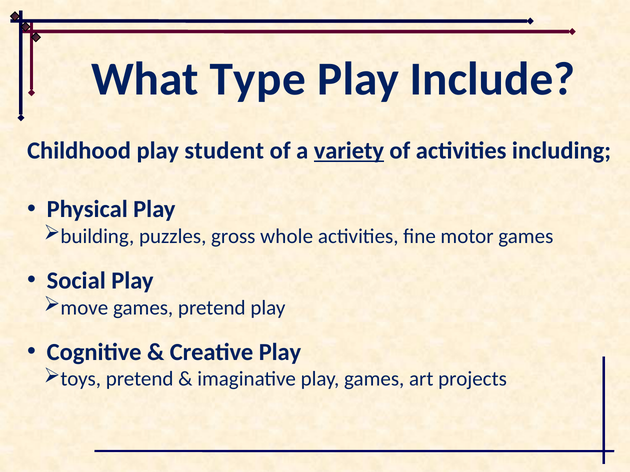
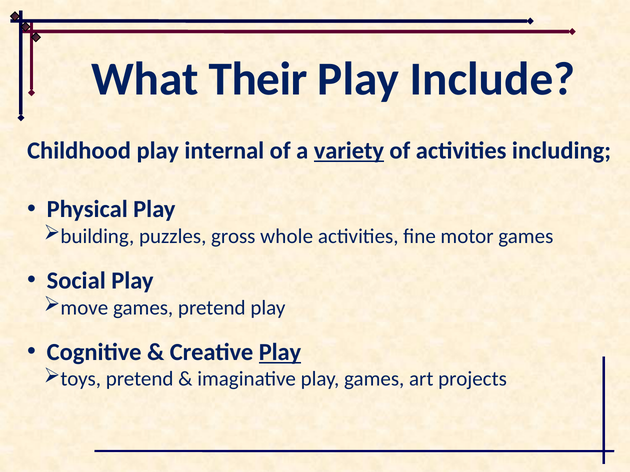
Type: Type -> Their
student: student -> internal
Play at (280, 352) underline: none -> present
